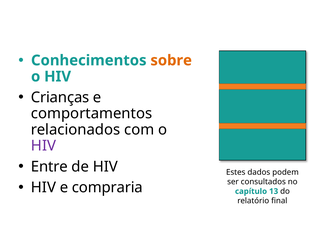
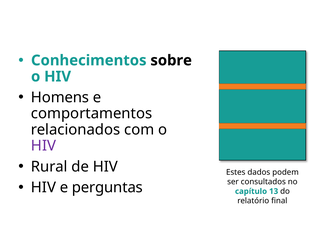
sobre colour: orange -> black
Crianças: Crianças -> Homens
Entre: Entre -> Rural
compraria: compraria -> perguntas
